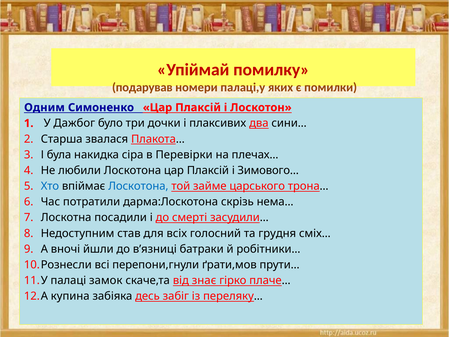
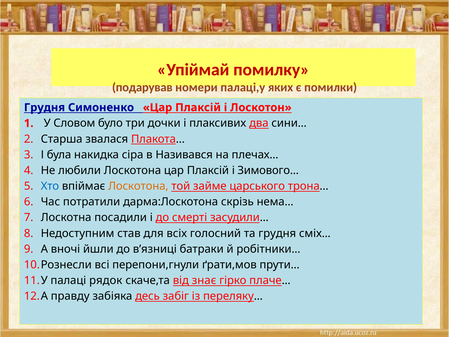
Одним at (44, 107): Одним -> Грудня
Дажбог: Дажбог -> Словом
Перевірки: Перевірки -> Називався
Лоскотона at (138, 186) colour: blue -> orange
замок: замок -> рядок
купина: купина -> правду
